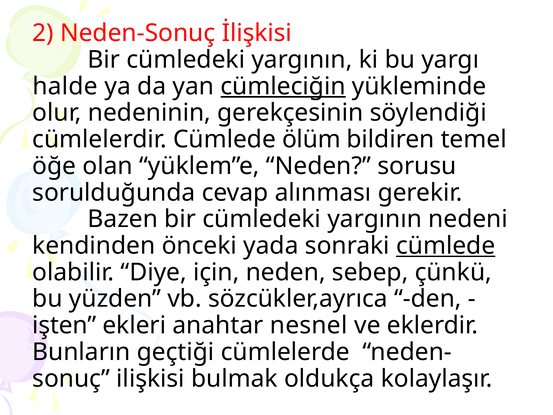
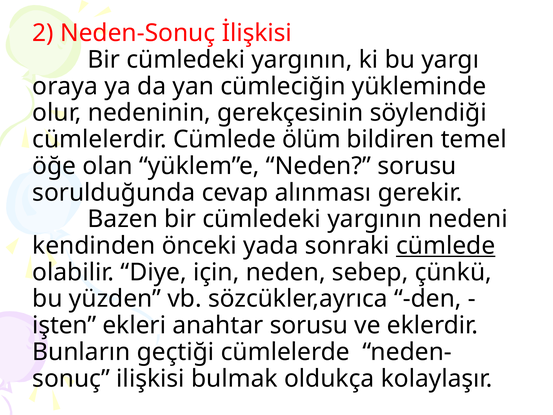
halde: halde -> oraya
cümleciğin underline: present -> none
anahtar nesnel: nesnel -> sorusu
